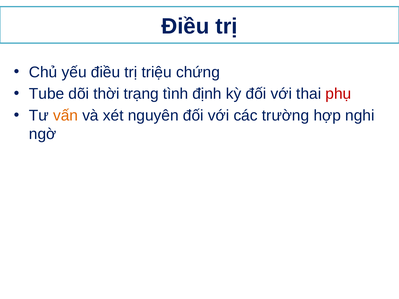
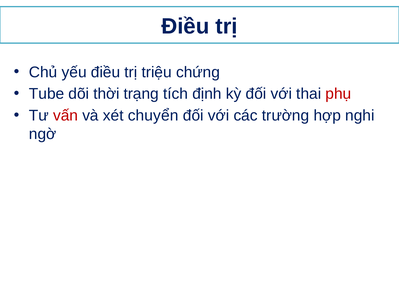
tình: tình -> tích
vấn colour: orange -> red
nguyên: nguyên -> chuyển
